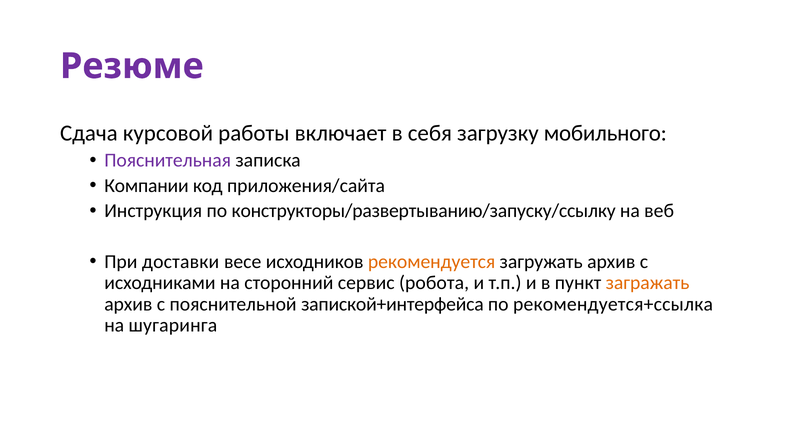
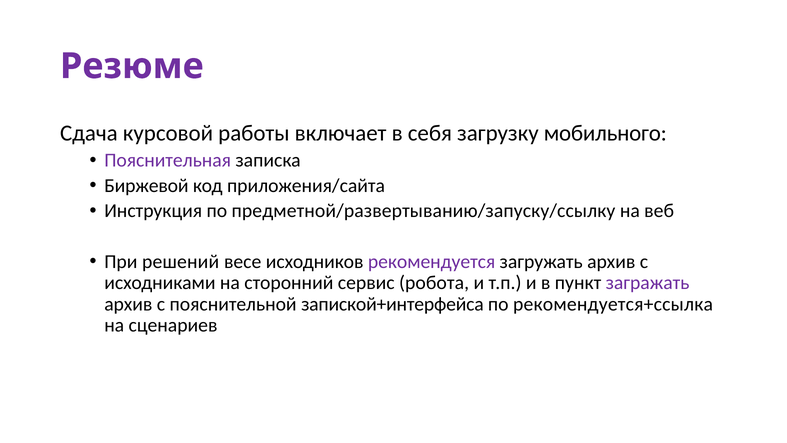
Компании: Компании -> Биржевой
конструкторы/развертыванию/запуску/ссылку: конструкторы/развертыванию/запуску/ссылку -> предметной/развертыванию/запуску/ссылку
доставки: доставки -> решений
рекомендуется colour: orange -> purple
загражать colour: orange -> purple
шугаринга: шугаринга -> сценариев
